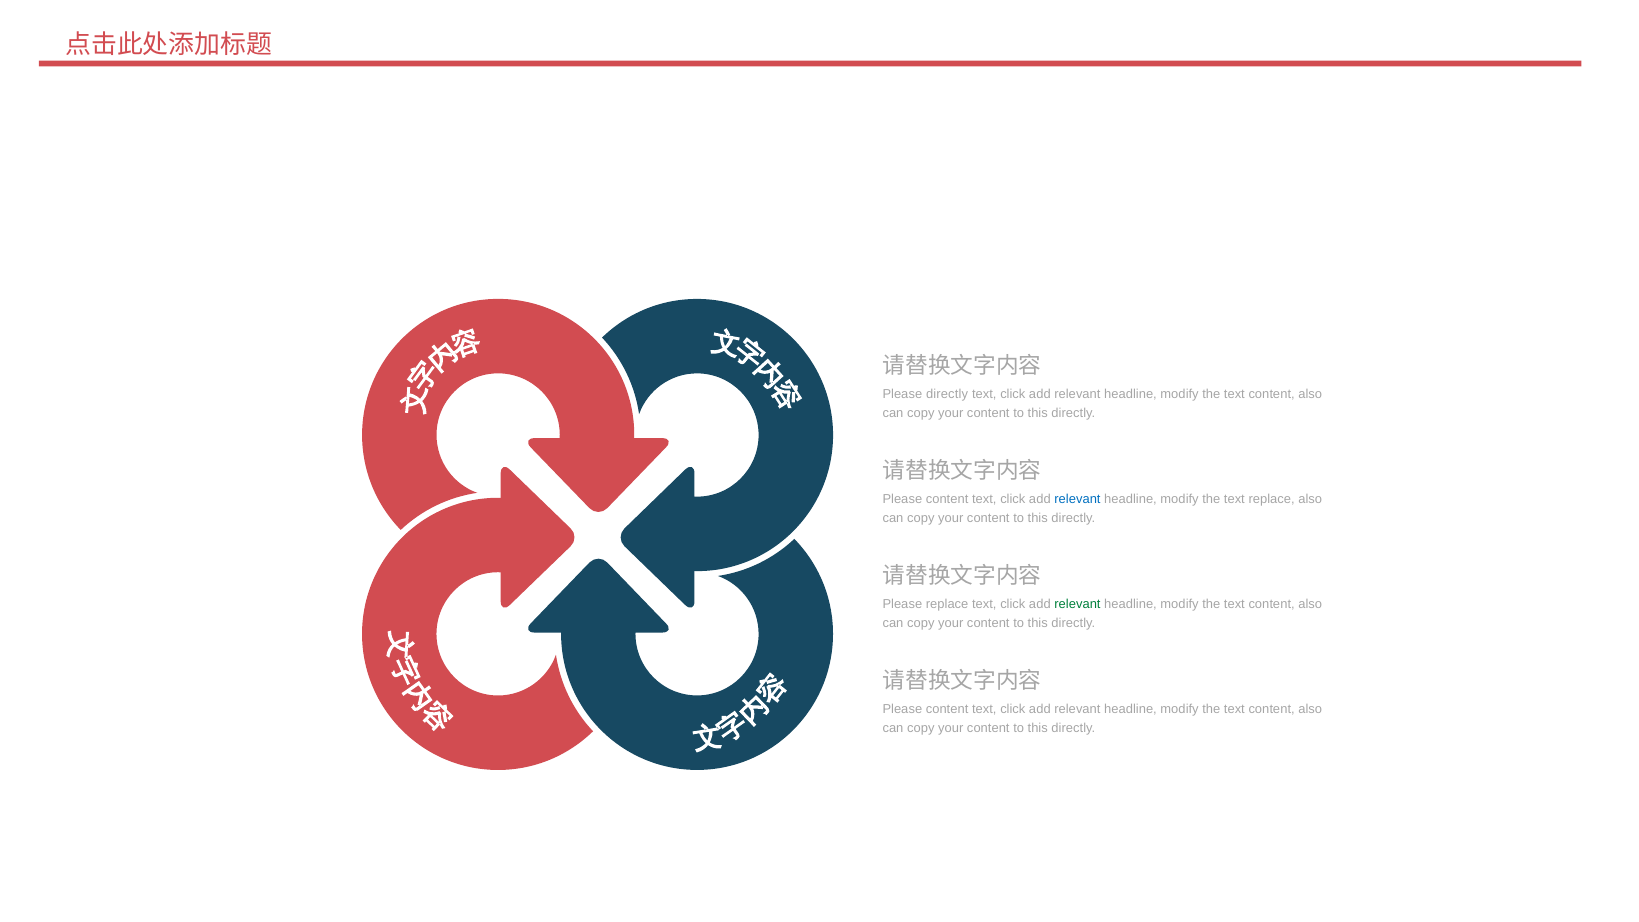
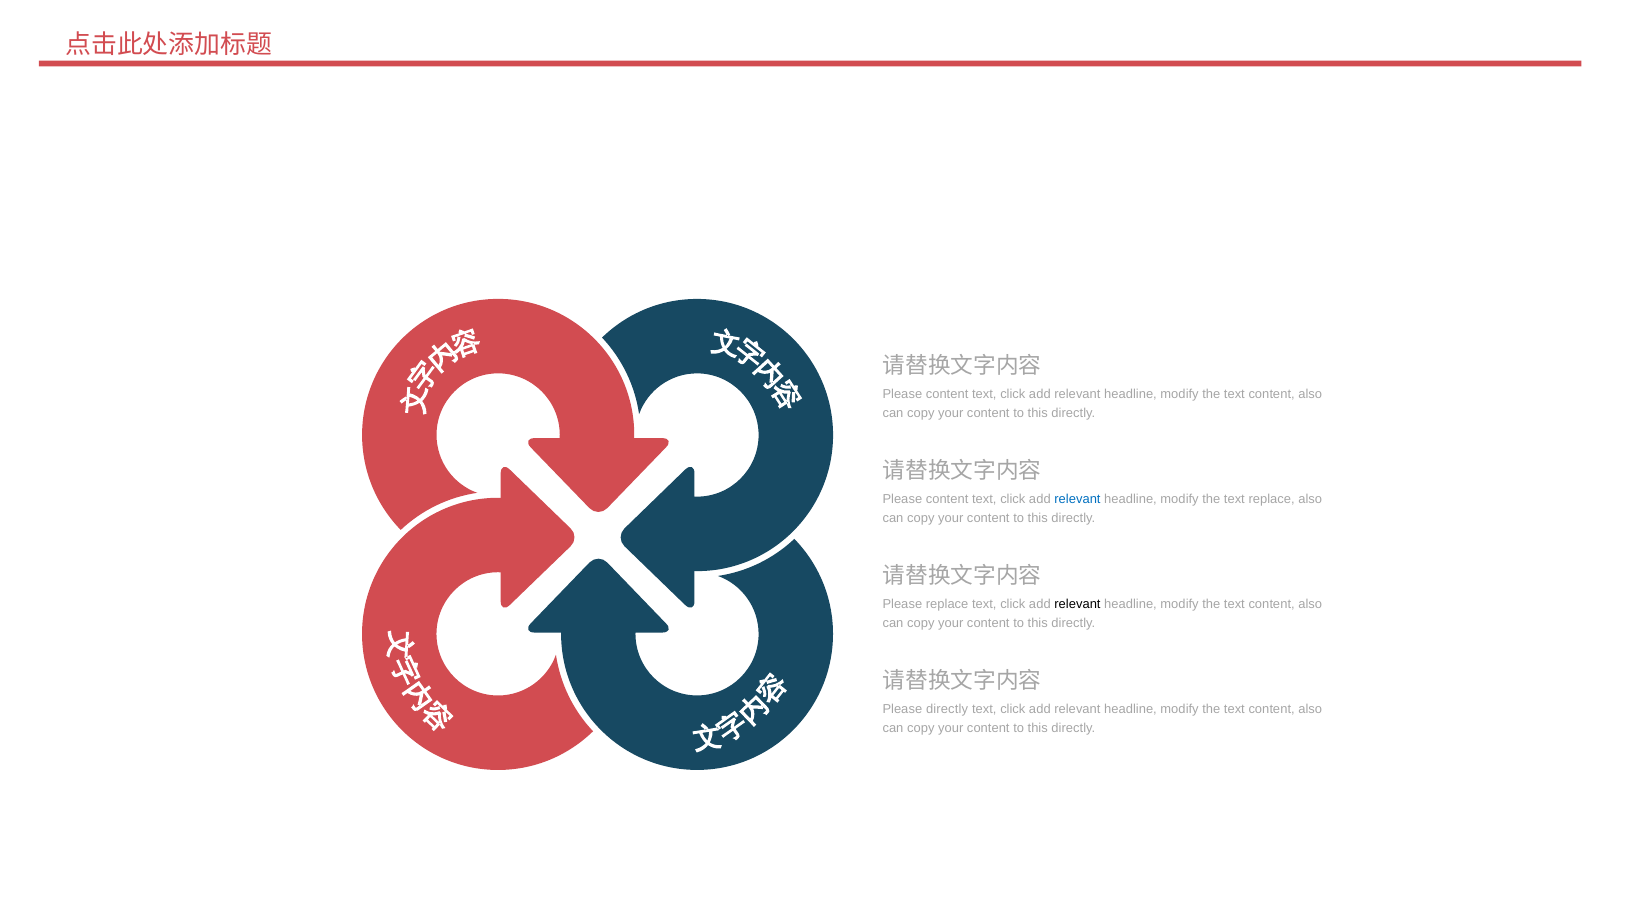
directly at (947, 394): directly -> content
relevant at (1077, 604) colour: green -> black
content at (947, 709): content -> directly
